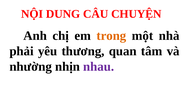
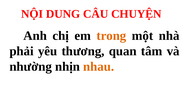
nhau colour: purple -> orange
